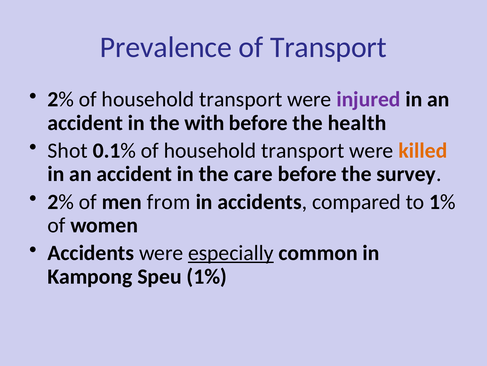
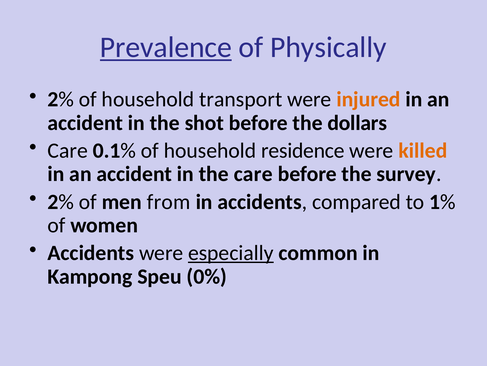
Prevalence underline: none -> present
of Transport: Transport -> Physically
injured colour: purple -> orange
with: with -> shot
health: health -> dollars
Shot at (68, 150): Shot -> Care
0.1% of household transport: transport -> residence
Speu 1%: 1% -> 0%
